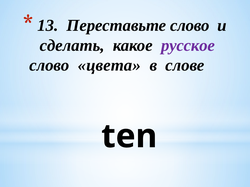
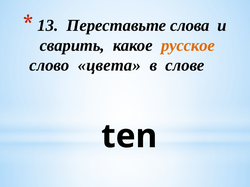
Переставьте слово: слово -> слова
сделать: сделать -> сварить
русское colour: purple -> orange
